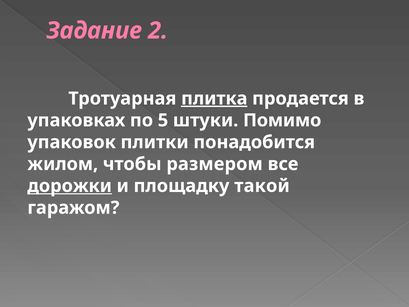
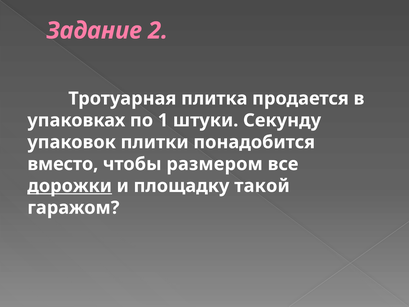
плитка underline: present -> none
5: 5 -> 1
Помимо: Помимо -> Секунду
жилом: жилом -> вместо
